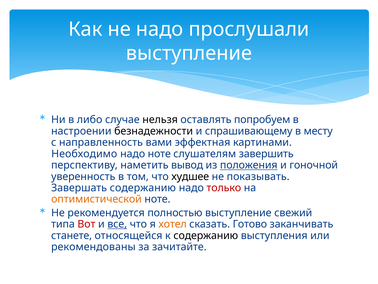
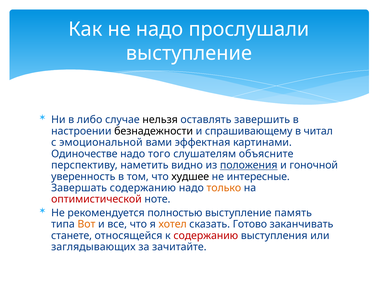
попробуем: попробуем -> завершить
месту: месту -> читал
направленность: направленность -> эмоциональной
Необходимо: Необходимо -> Одиночестве
надо ноте: ноте -> того
завершить: завершить -> объясните
вывод: вывод -> видно
показывать: показывать -> интересные
только colour: red -> orange
оптимистической colour: orange -> red
свежий: свежий -> память
Вот colour: red -> orange
все underline: present -> none
содержанию at (206, 235) colour: black -> red
рекомендованы: рекомендованы -> заглядывающих
